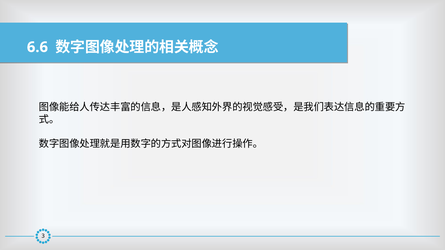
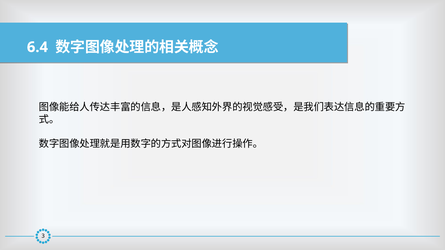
6.6: 6.6 -> 6.4
